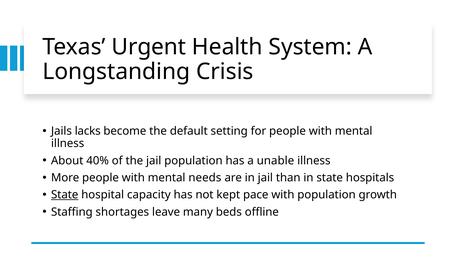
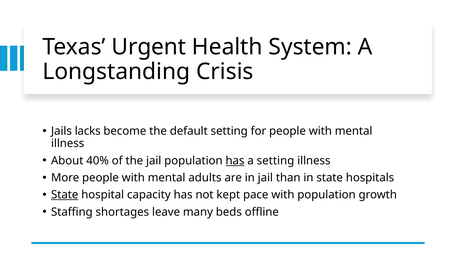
has at (235, 160) underline: none -> present
a unable: unable -> setting
needs: needs -> adults
